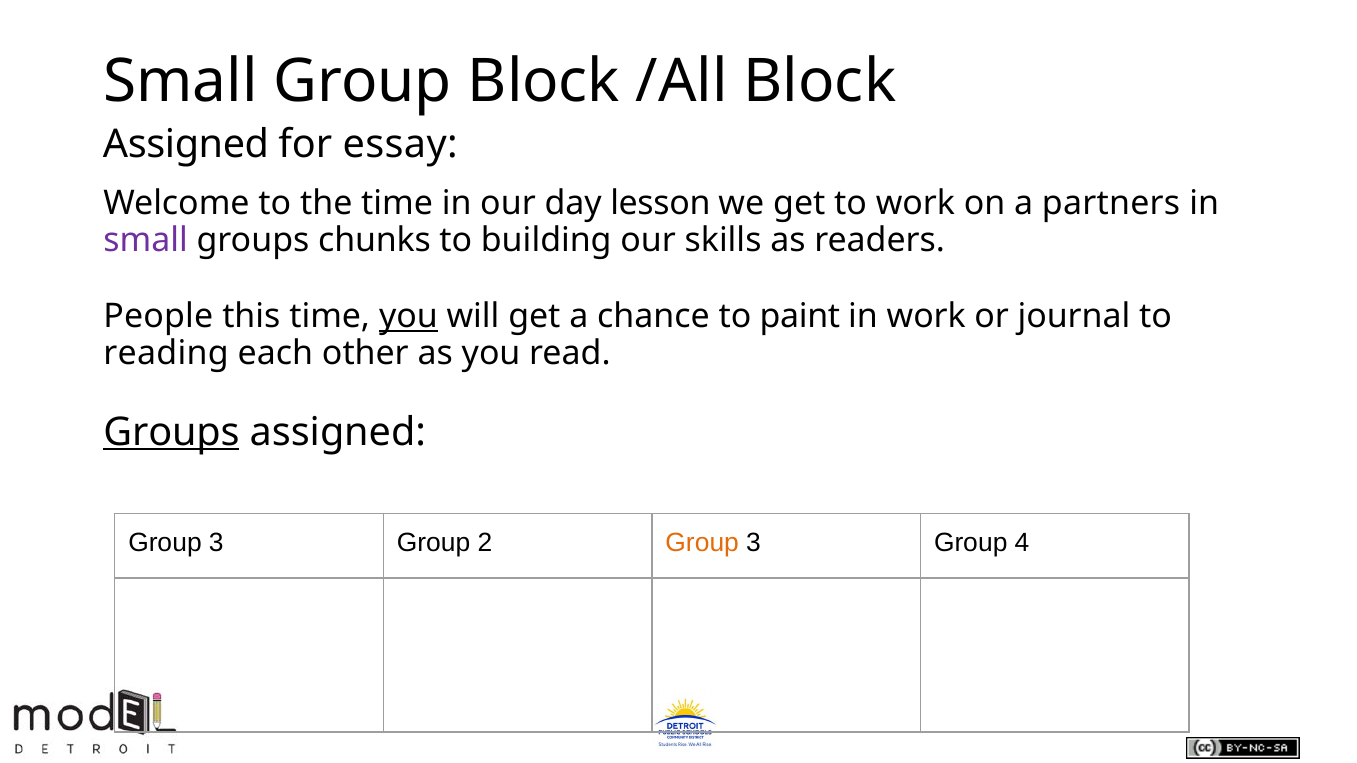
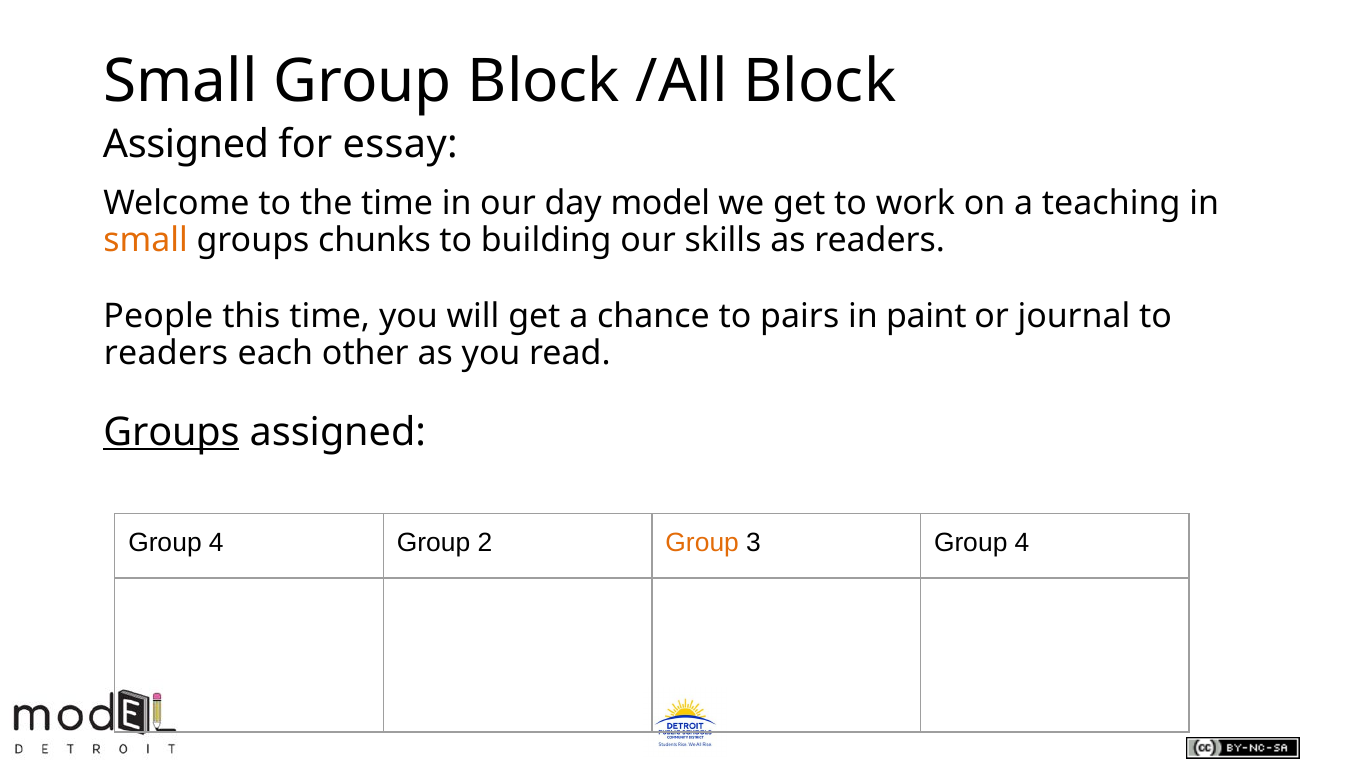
lesson: lesson -> model
partners: partners -> teaching
small at (146, 240) colour: purple -> orange
you at (408, 316) underline: present -> none
paint: paint -> pairs
in work: work -> paint
reading at (166, 353): reading -> readers
3 at (216, 543): 3 -> 4
